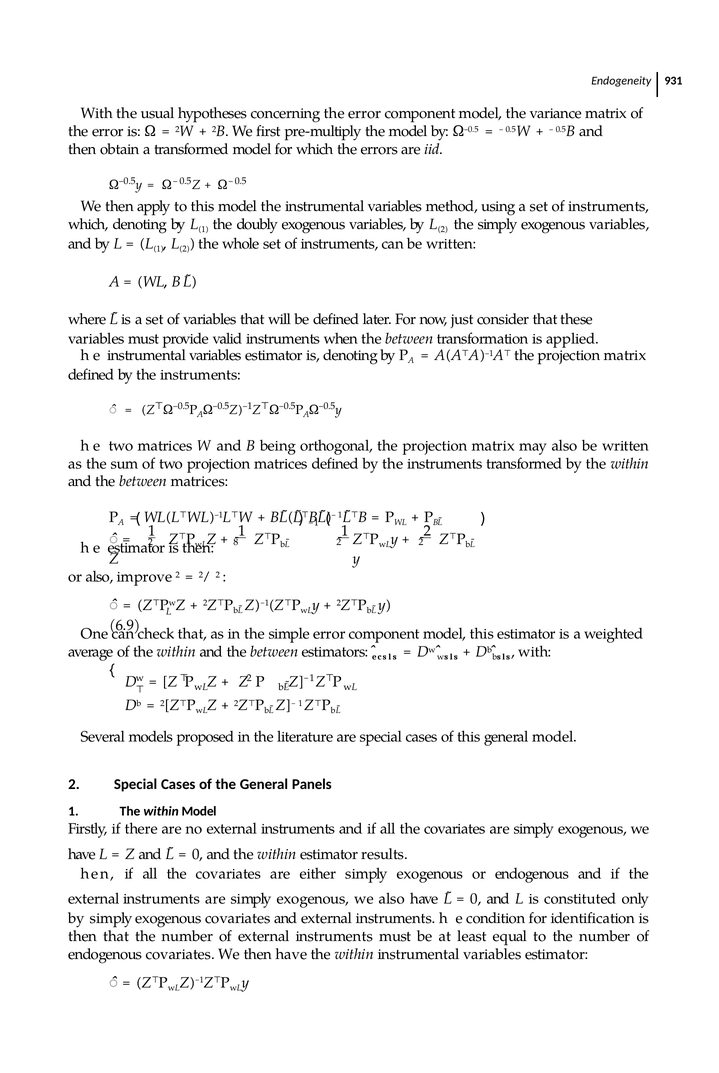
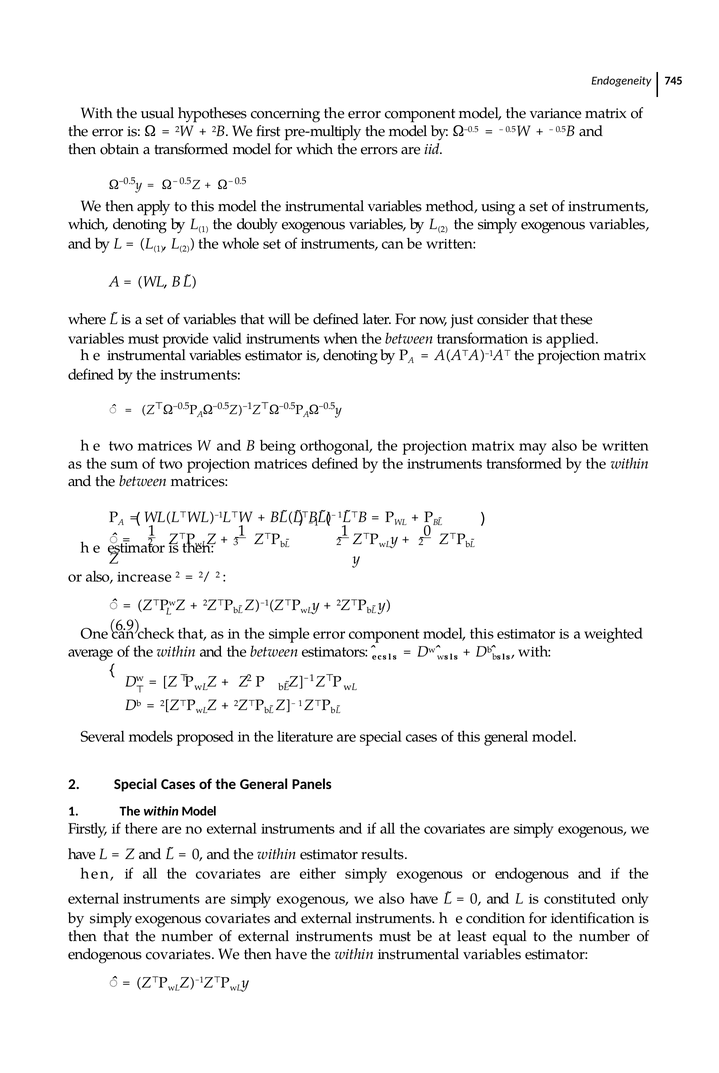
931: 931 -> 745
1 2: 2 -> 0
8: 8 -> 3
improve: improve -> increase
